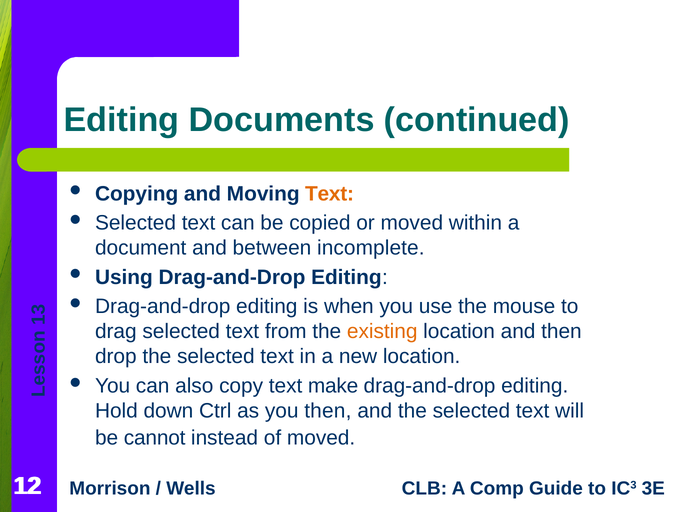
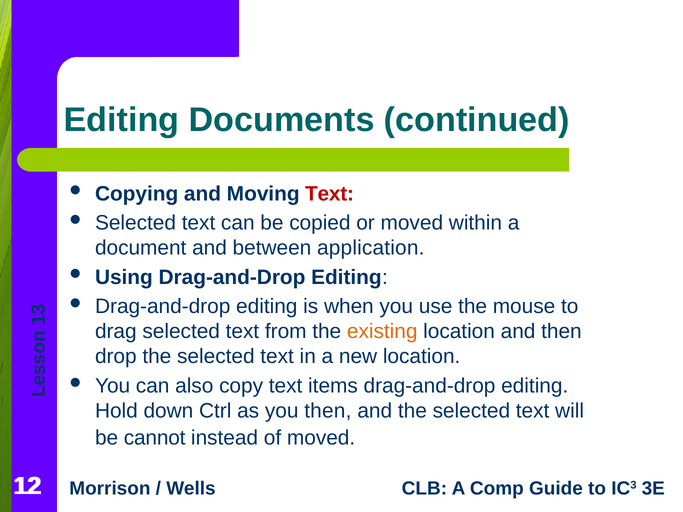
Text at (330, 194) colour: orange -> red
incomplete: incomplete -> application
make: make -> items
